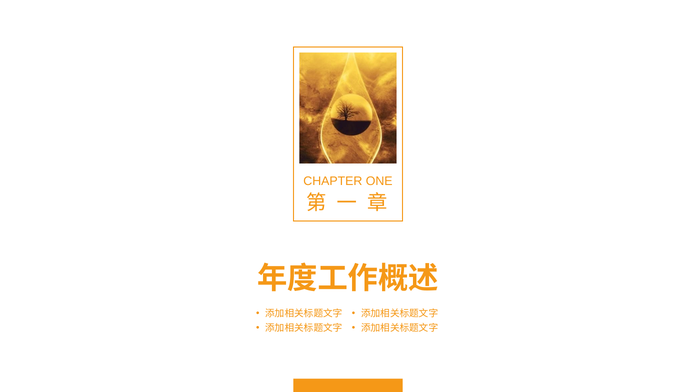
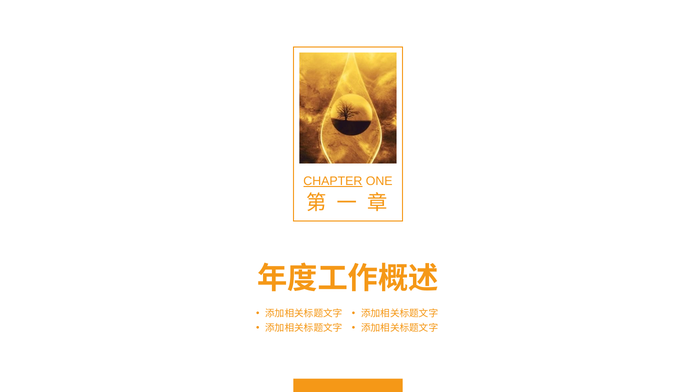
CHAPTER underline: none -> present
